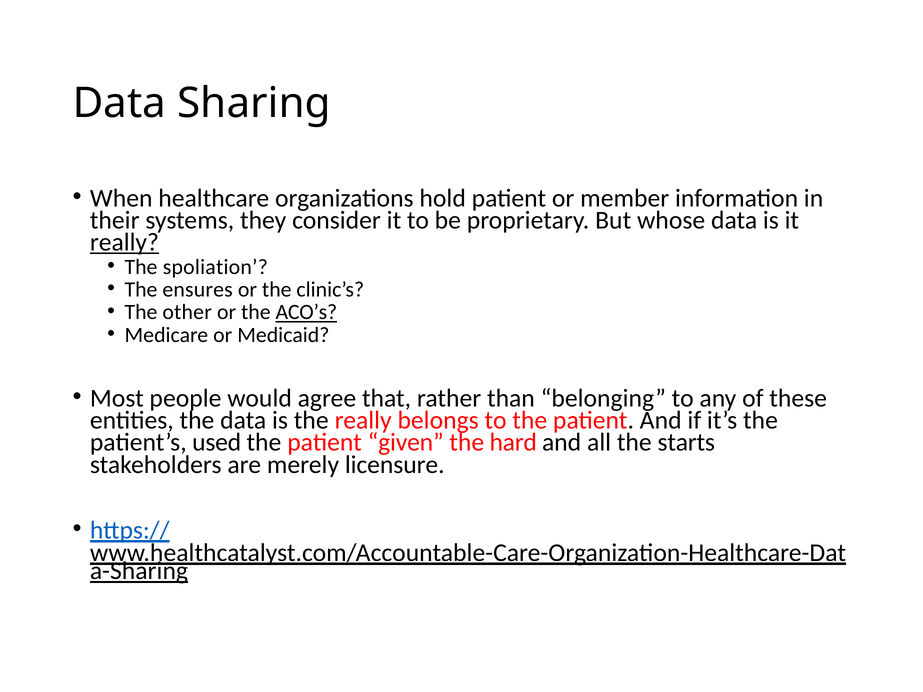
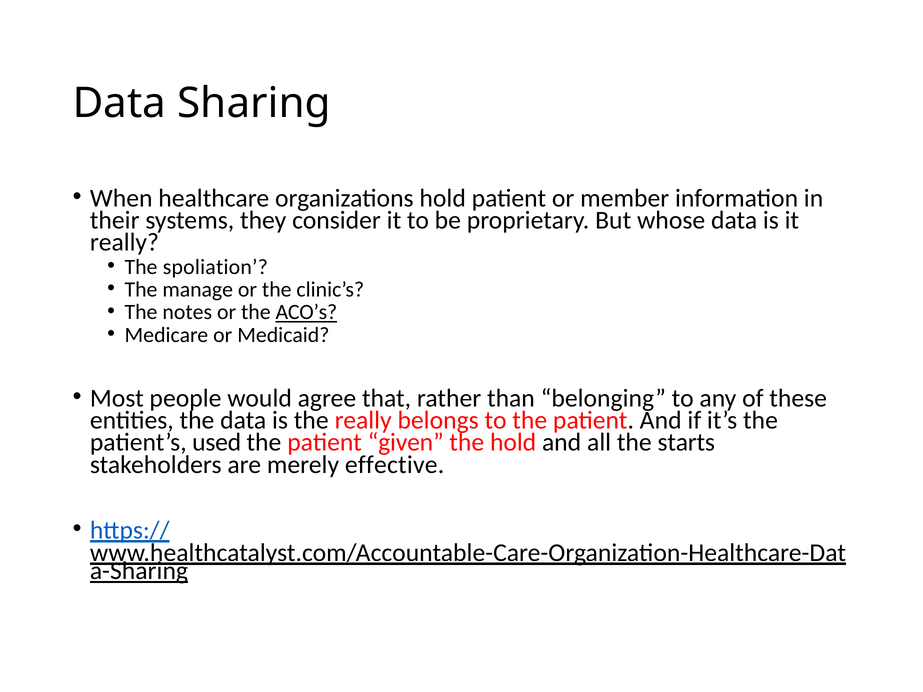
really at (124, 242) underline: present -> none
ensures: ensures -> manage
other: other -> notes
the hard: hard -> hold
licensure: licensure -> effective
